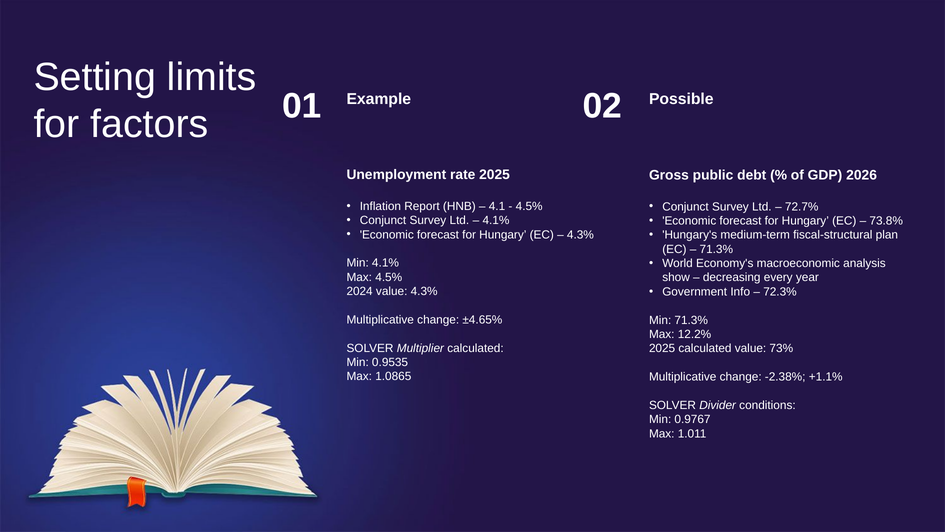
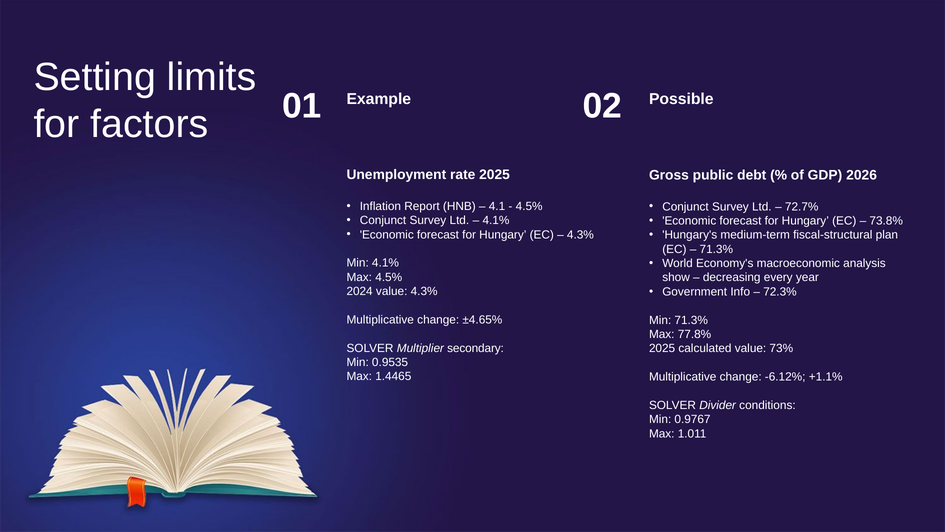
12.2%: 12.2% -> 77.8%
Multiplier calculated: calculated -> secondary
1.0865: 1.0865 -> 1.4465
-2.38%: -2.38% -> -6.12%
